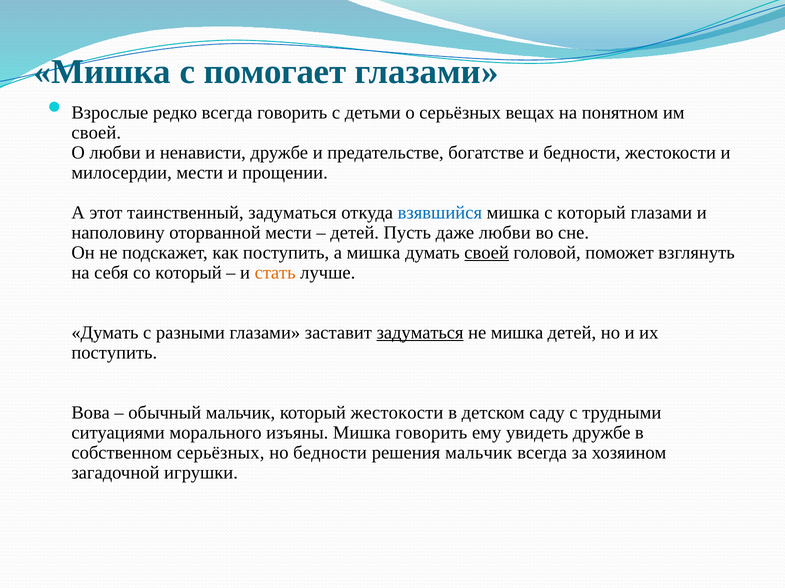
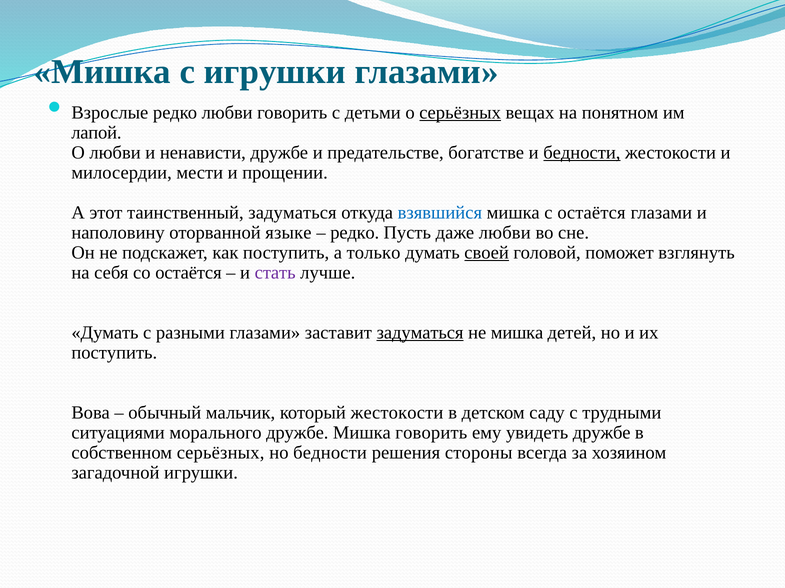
с помогает: помогает -> игрушки
редко всегда: всегда -> любви
серьёзных at (460, 113) underline: none -> present
своей at (96, 133): своей -> лапой
бедности at (582, 153) underline: none -> present
с который: который -> остаётся
оторванной мести: мести -> языке
детей at (355, 233): детей -> редко
а мишка: мишка -> только
со который: который -> остаётся
стать colour: orange -> purple
морального изъяны: изъяны -> дружбе
решения мальчик: мальчик -> стороны
